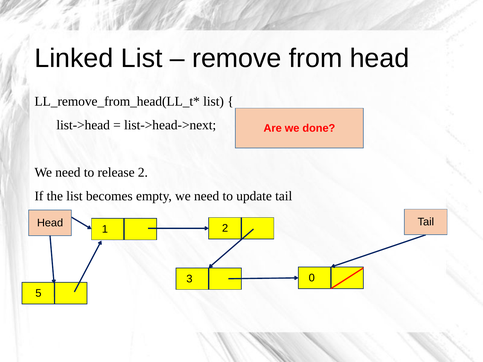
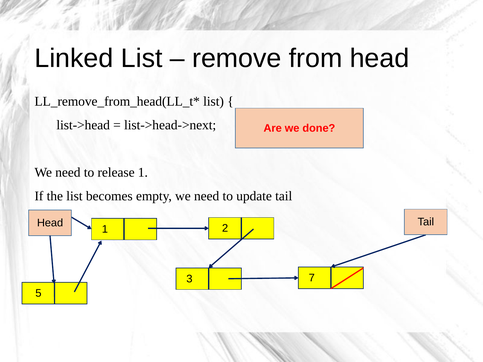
release 2: 2 -> 1
0: 0 -> 7
